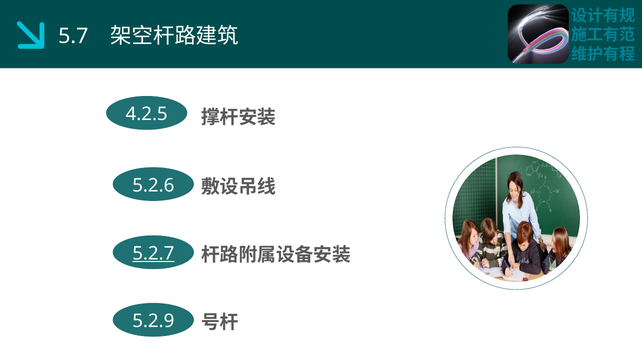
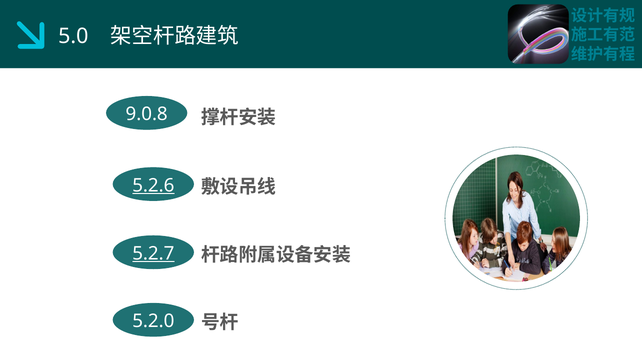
5.7: 5.7 -> 5.0
4.2.5: 4.2.5 -> 9.0.8
5.2.6 underline: none -> present
5.2.9: 5.2.9 -> 5.2.0
